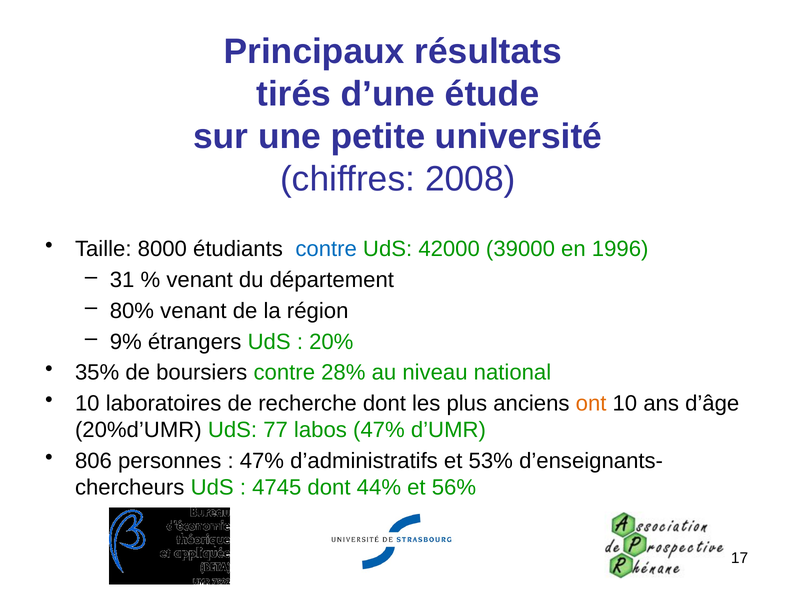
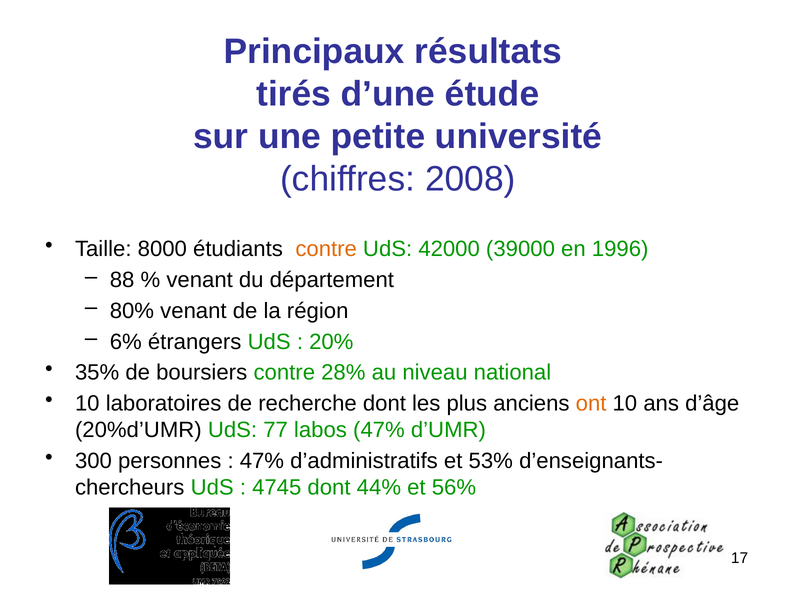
contre at (326, 249) colour: blue -> orange
31: 31 -> 88
9%: 9% -> 6%
806: 806 -> 300
